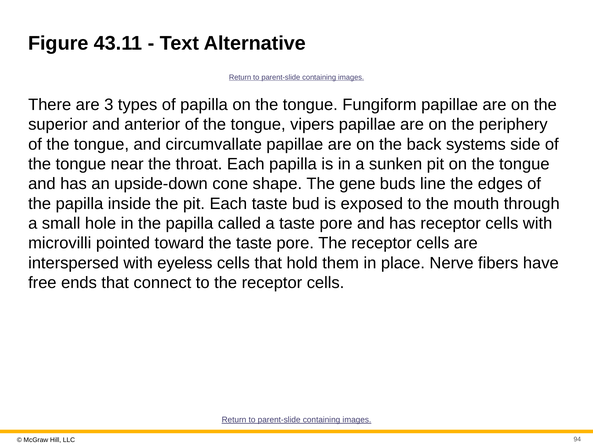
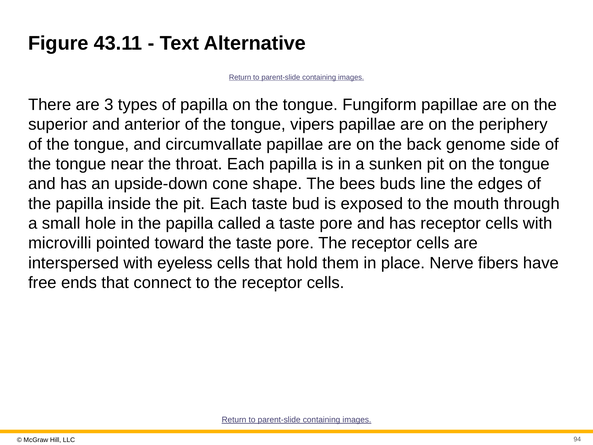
systems: systems -> genome
gene: gene -> bees
